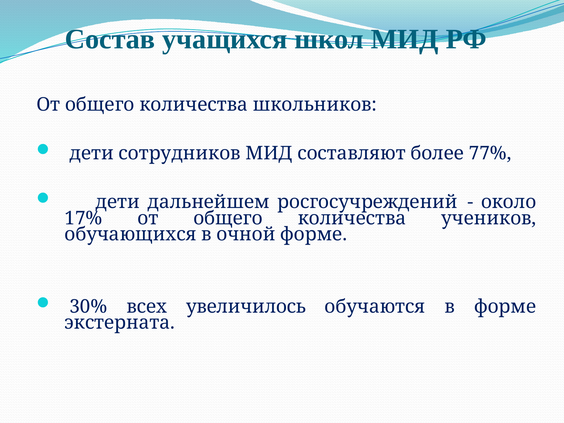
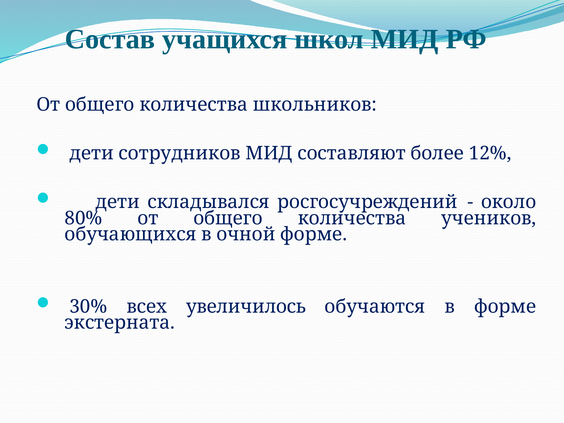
77%: 77% -> 12%
дальнейшем: дальнейшем -> складывался
17%: 17% -> 80%
